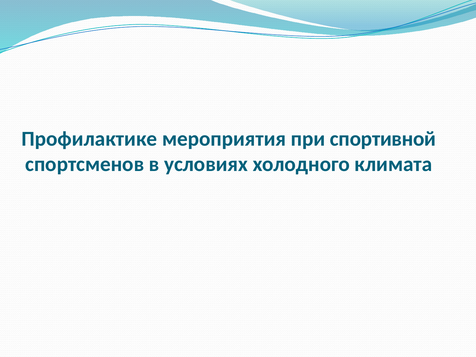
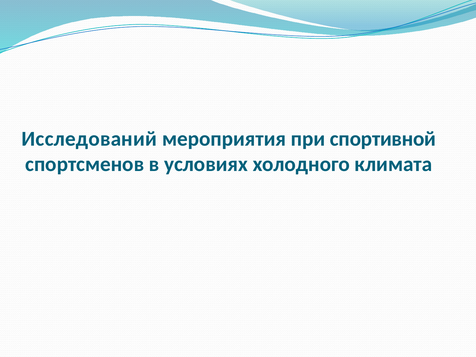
Профилактике: Профилактике -> Исследований
